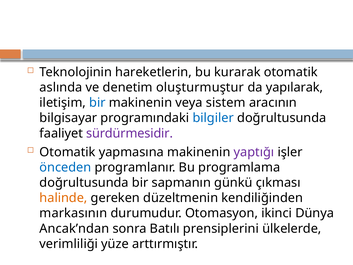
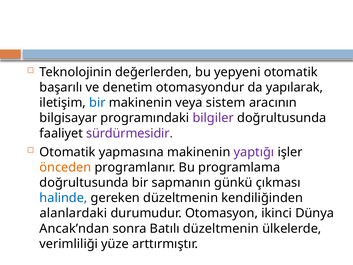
hareketlerin: hareketlerin -> değerlerden
kurarak: kurarak -> yepyeni
aslında: aslında -> başarılı
oluşturmuştur: oluşturmuştur -> otomasyondur
bilgiler colour: blue -> purple
önceden colour: blue -> orange
halinde colour: orange -> blue
markasının: markasının -> alanlardaki
Batılı prensiplerini: prensiplerini -> düzeltmenin
